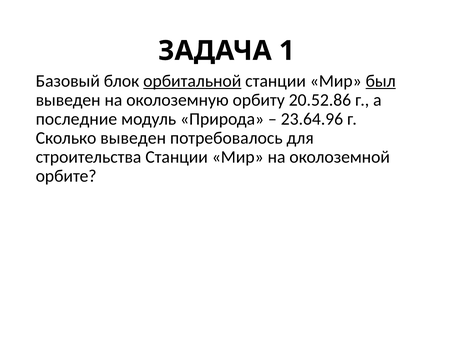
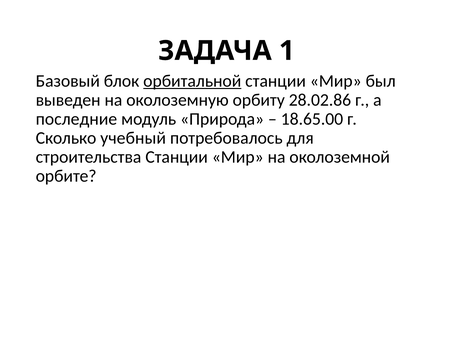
был underline: present -> none
20.52.86: 20.52.86 -> 28.02.86
23.64.96: 23.64.96 -> 18.65.00
Сколько выведен: выведен -> учебный
